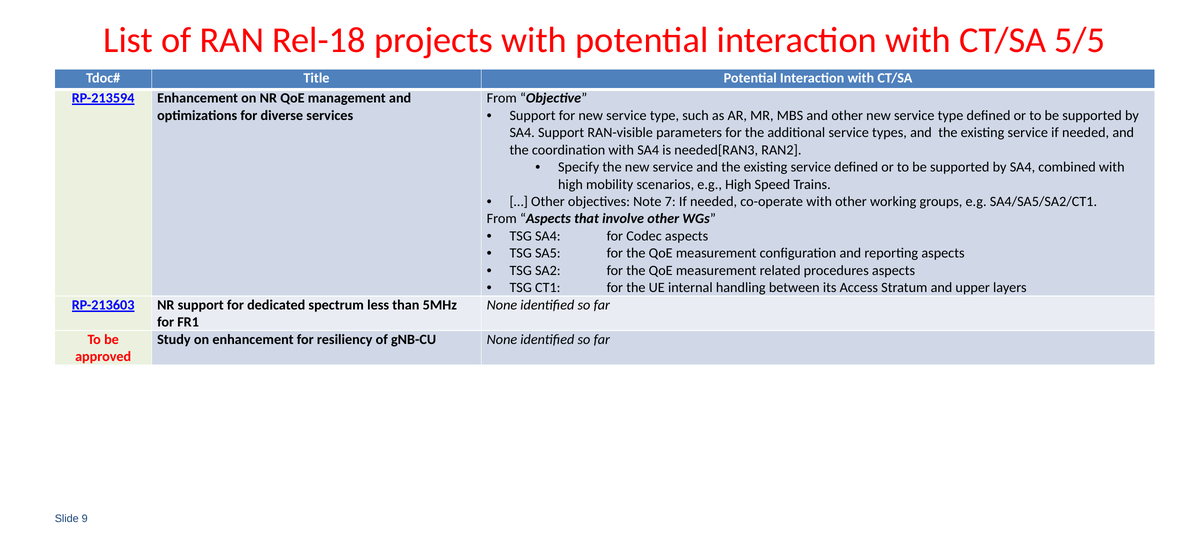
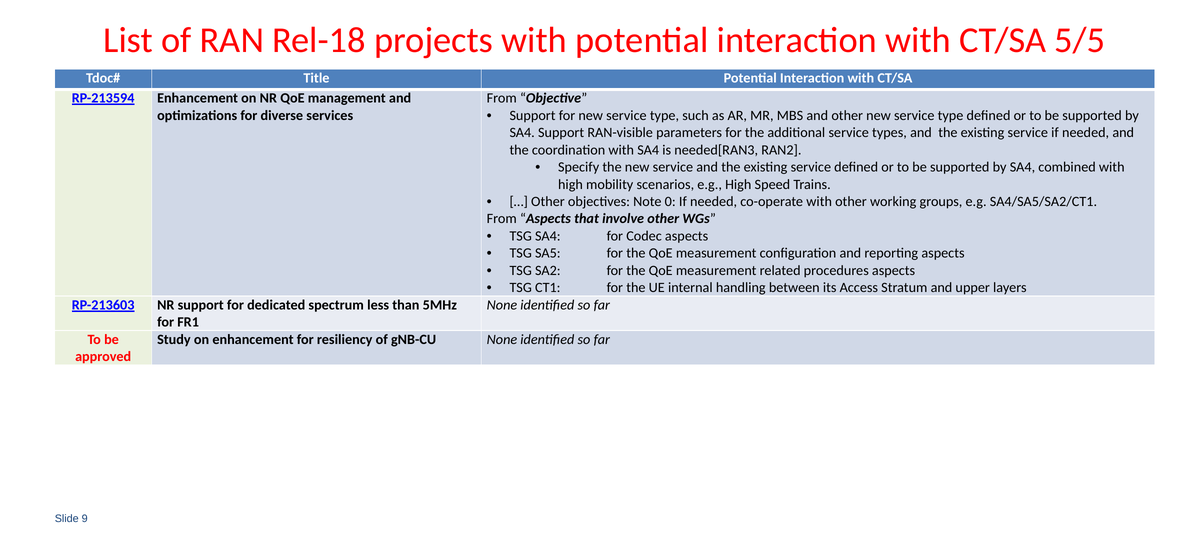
7: 7 -> 0
